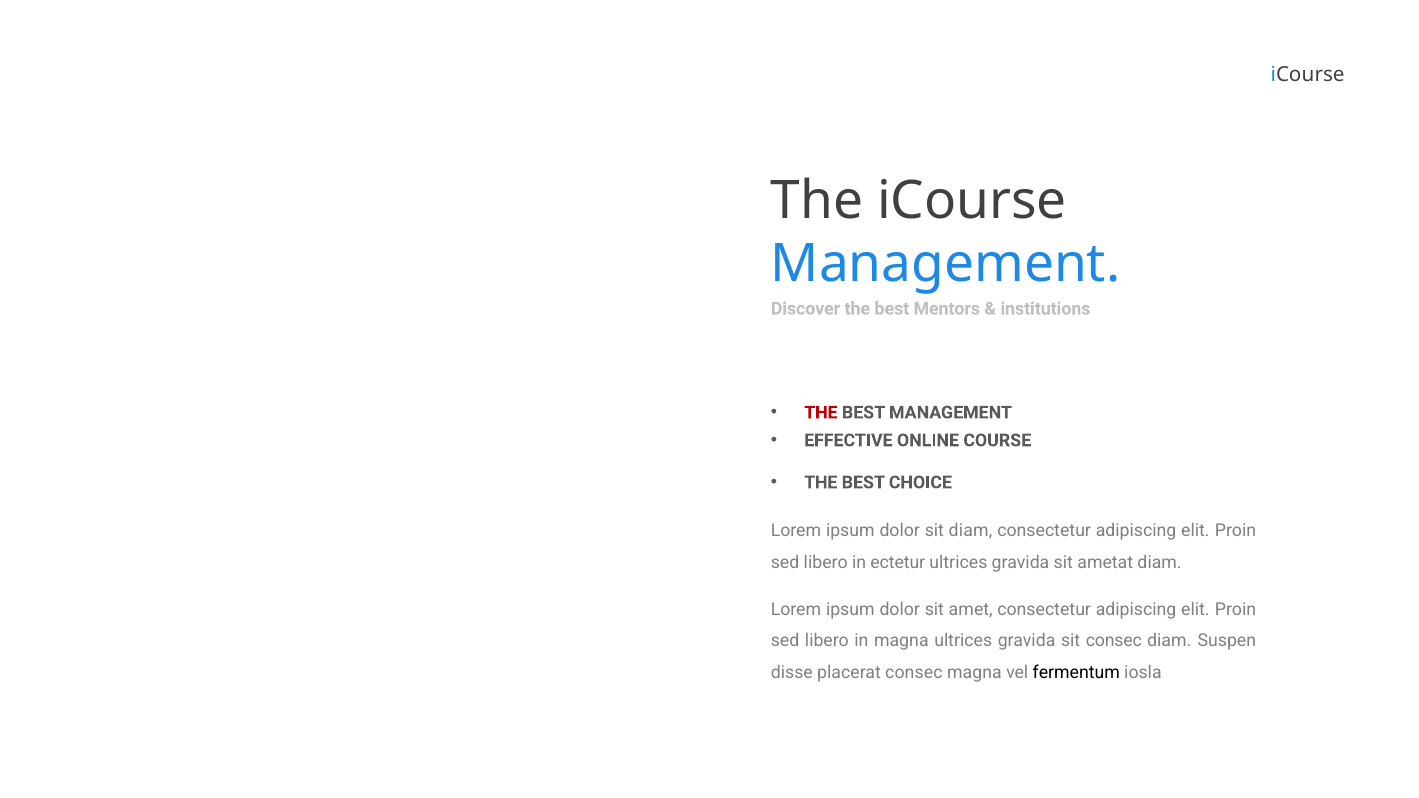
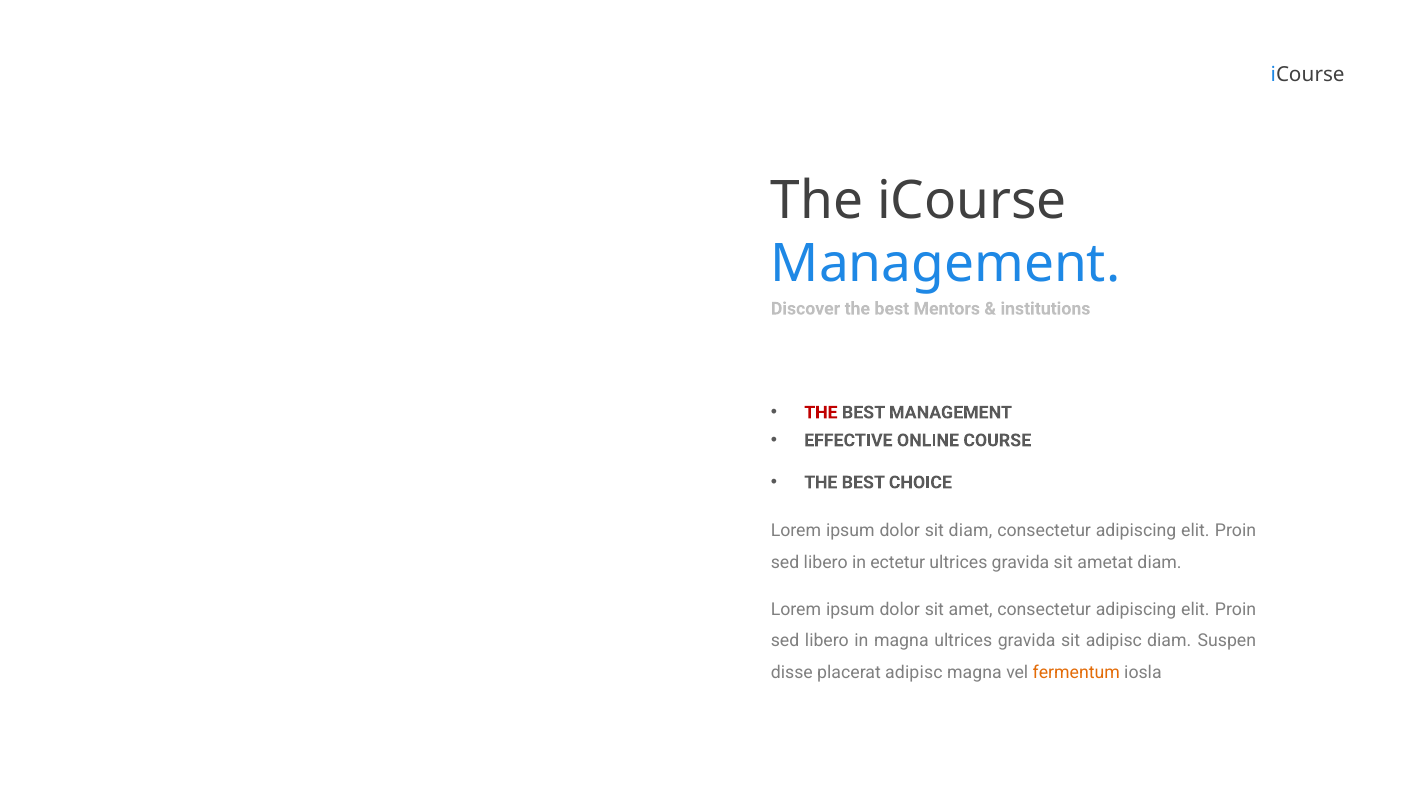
sit consec: consec -> adipisc
placerat consec: consec -> adipisc
fermentum colour: black -> orange
